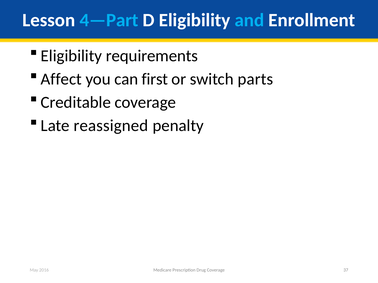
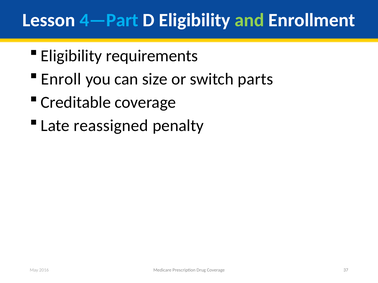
and colour: light blue -> light green
Affect: Affect -> Enroll
first: first -> size
